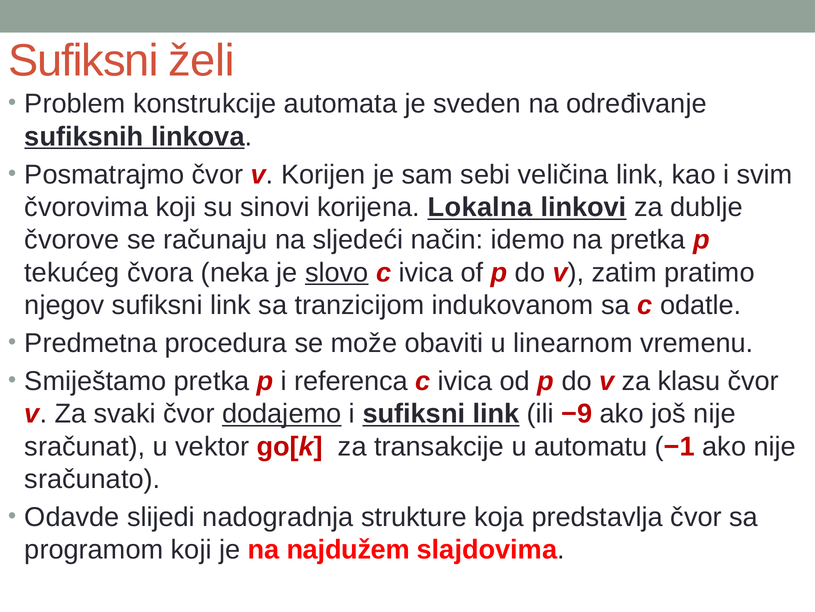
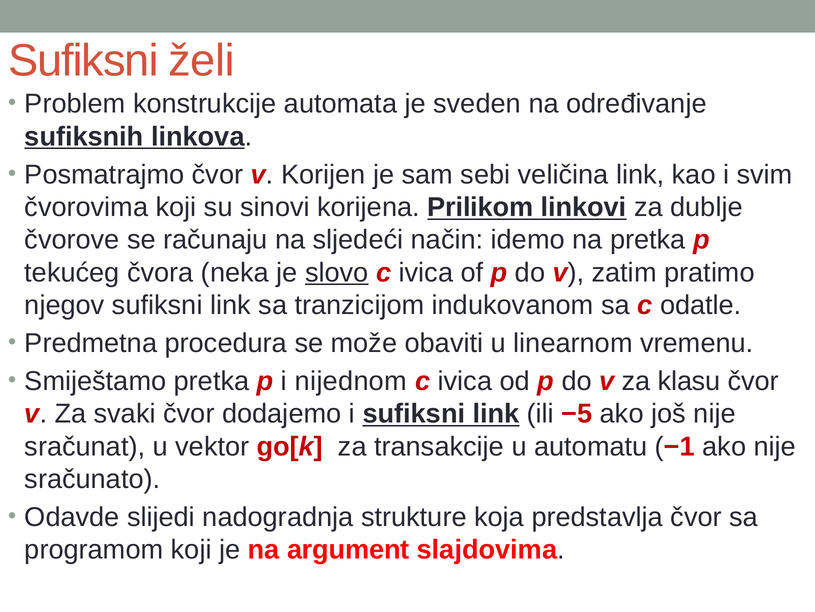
Lokalna: Lokalna -> Prilikom
referenca: referenca -> nijednom
dodajemo underline: present -> none
−9: −9 -> −5
najdužem: najdužem -> argument
